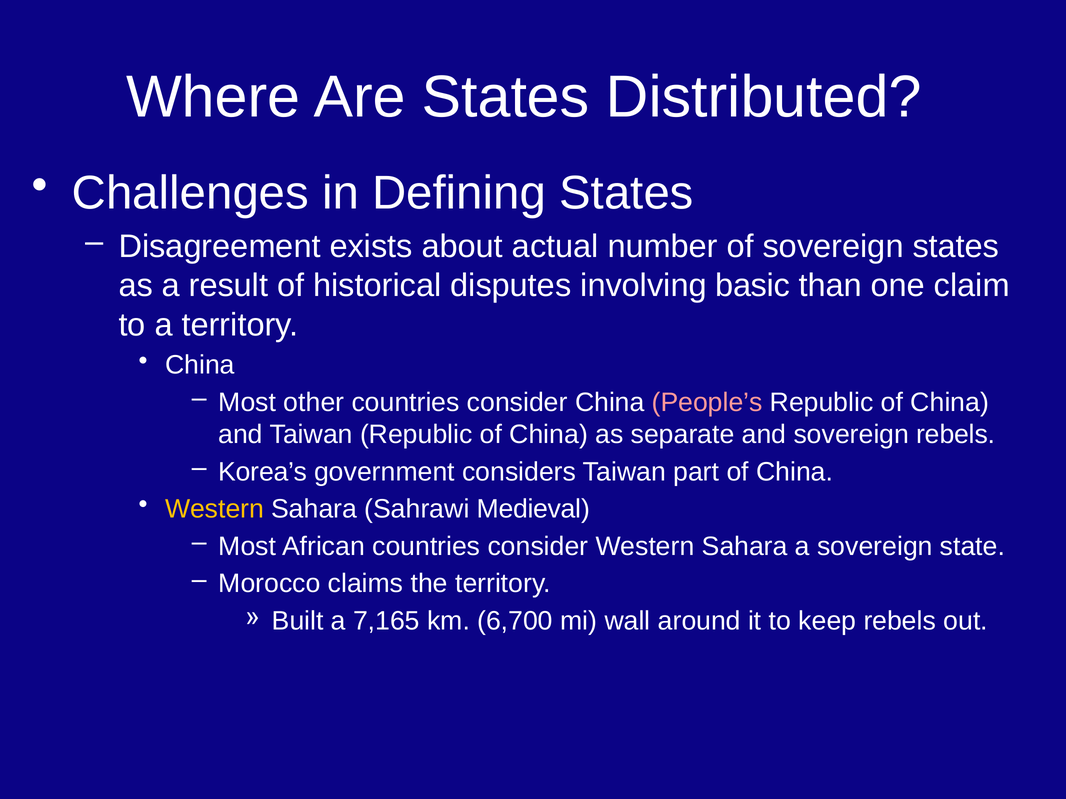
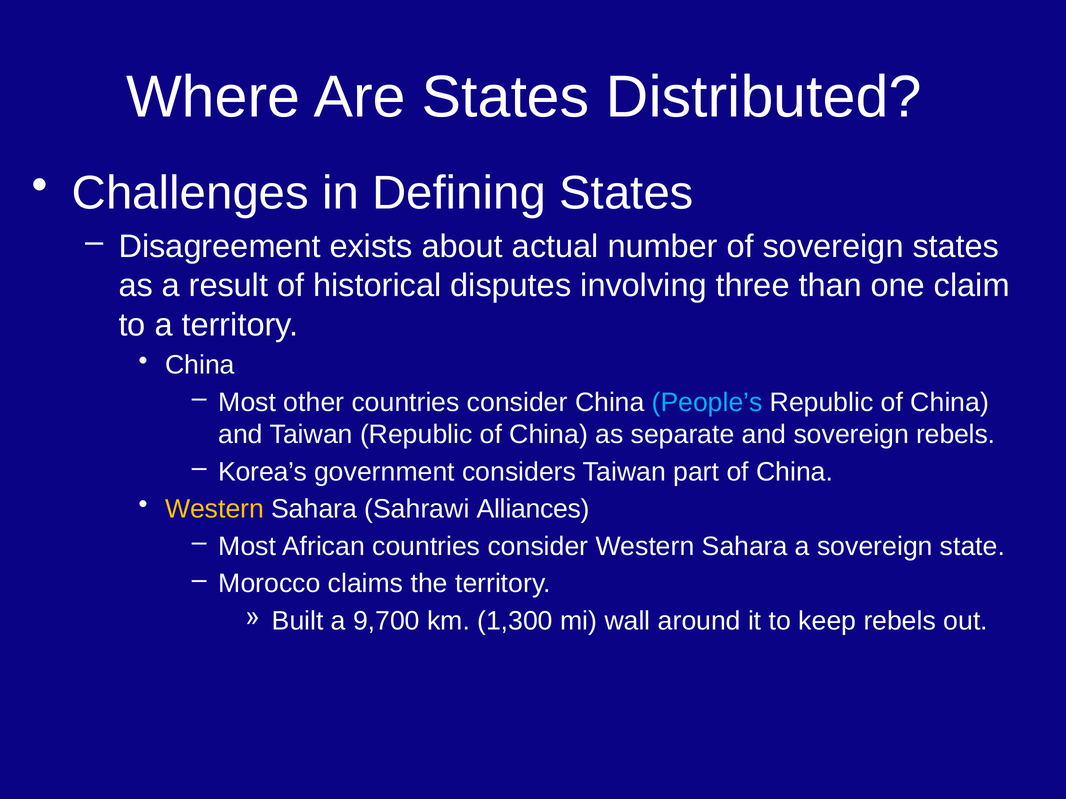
basic: basic -> three
People’s colour: pink -> light blue
Medieval: Medieval -> Alliances
7,165: 7,165 -> 9,700
6,700: 6,700 -> 1,300
